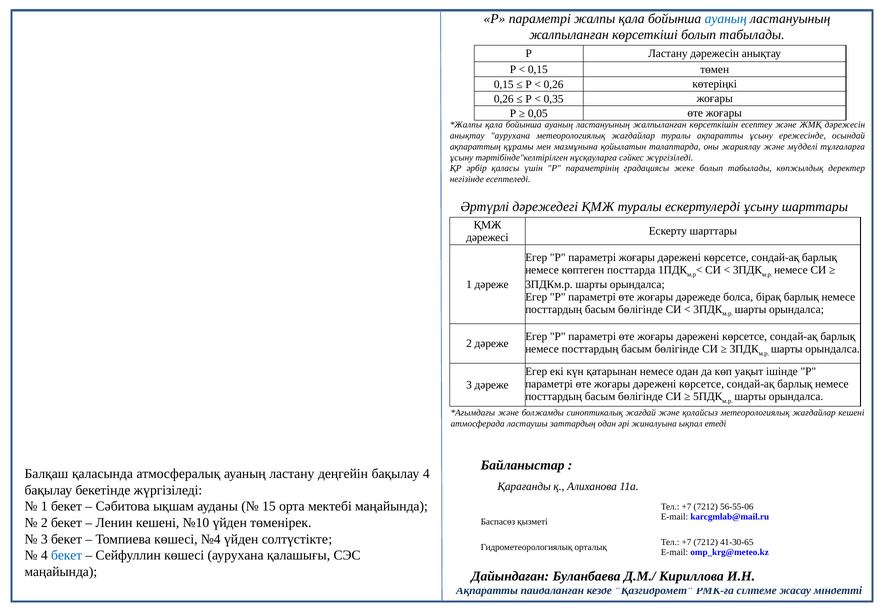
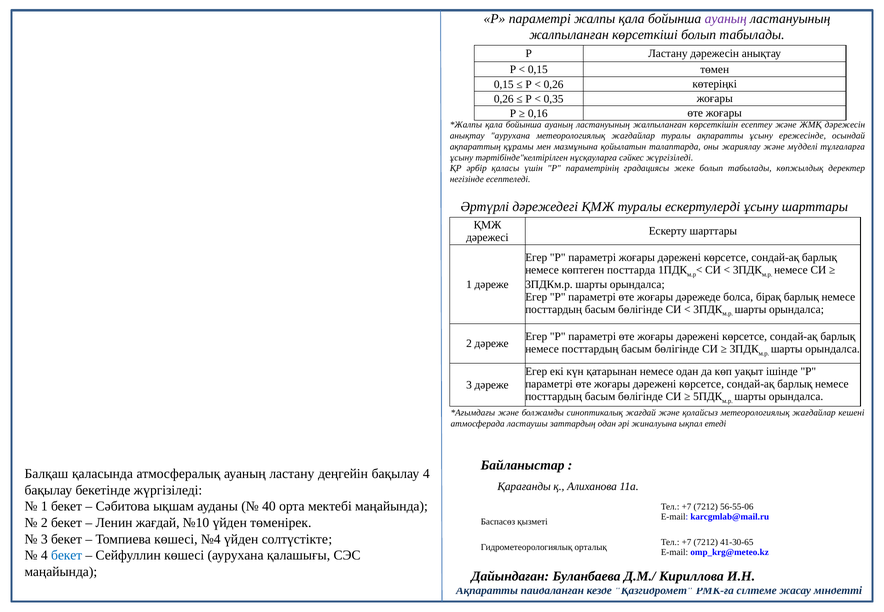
ауаның at (726, 19) colour: blue -> purple
0,05: 0,05 -> 0,16
15: 15 -> 40
Ленин кешені: кешені -> жағдай
